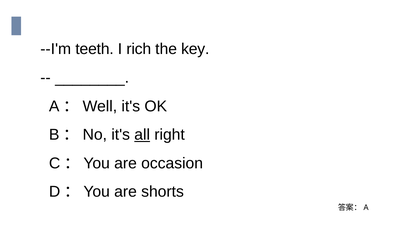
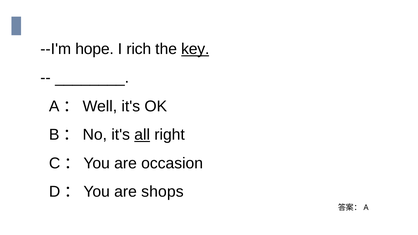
teeth: teeth -> hope
key underline: none -> present
shorts: shorts -> shops
